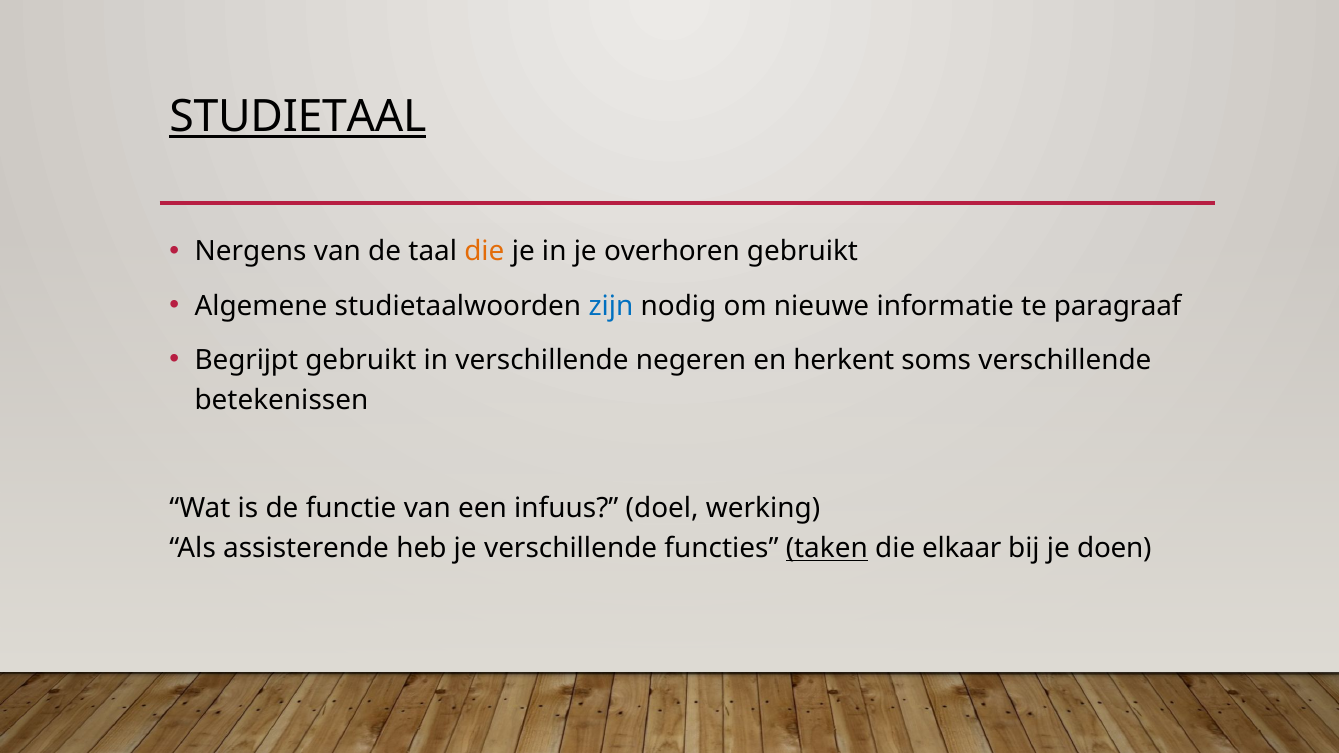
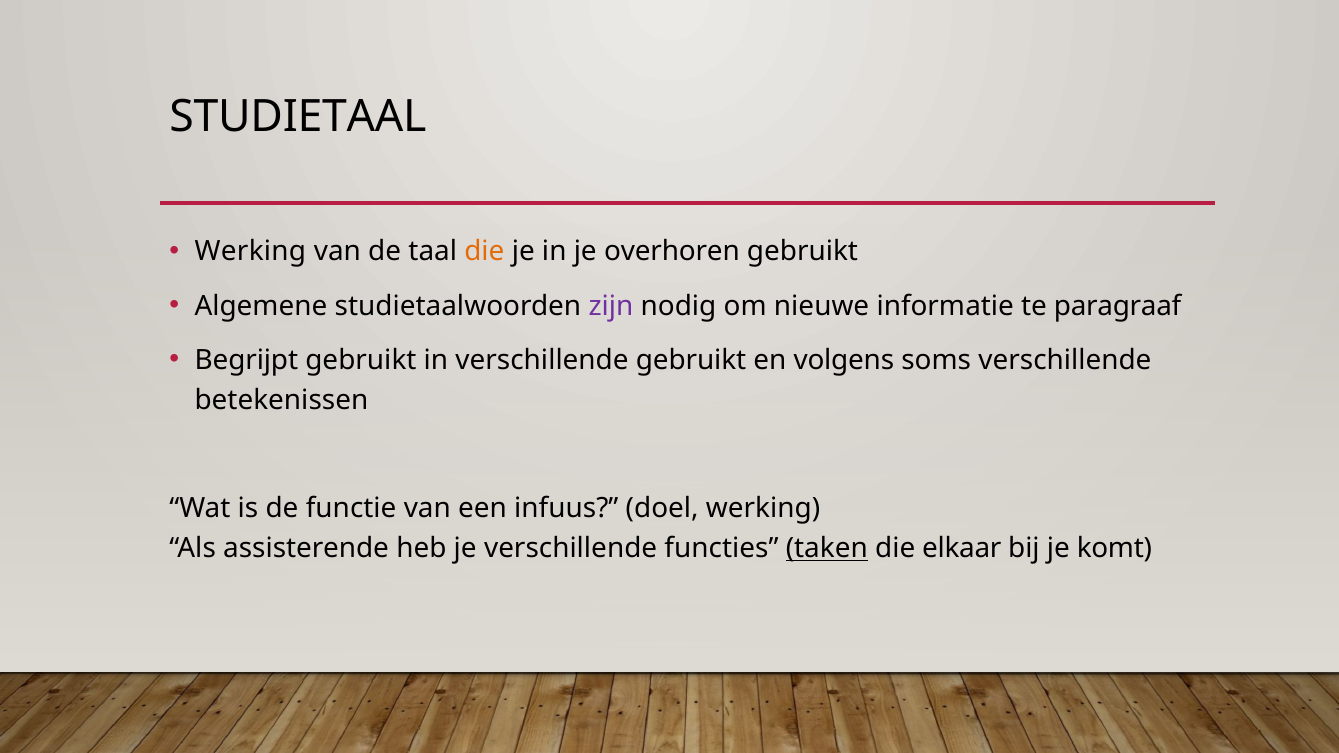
STUDIETAAL underline: present -> none
Nergens at (251, 252): Nergens -> Werking
zijn colour: blue -> purple
verschillende negeren: negeren -> gebruikt
herkent: herkent -> volgens
doen: doen -> komt
